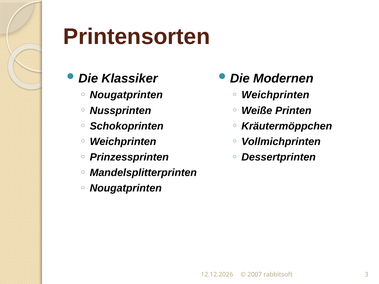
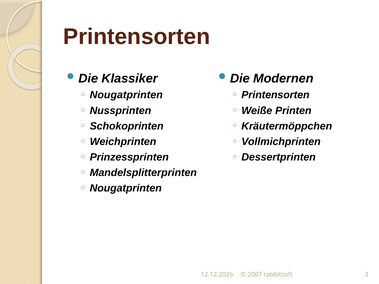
Weichprinten at (275, 95): Weichprinten -> Printensorten
